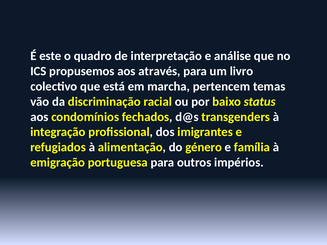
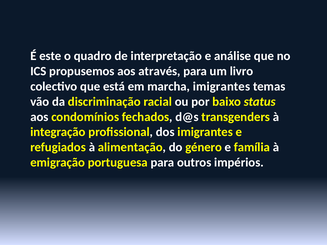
marcha pertencem: pertencem -> imigrantes
